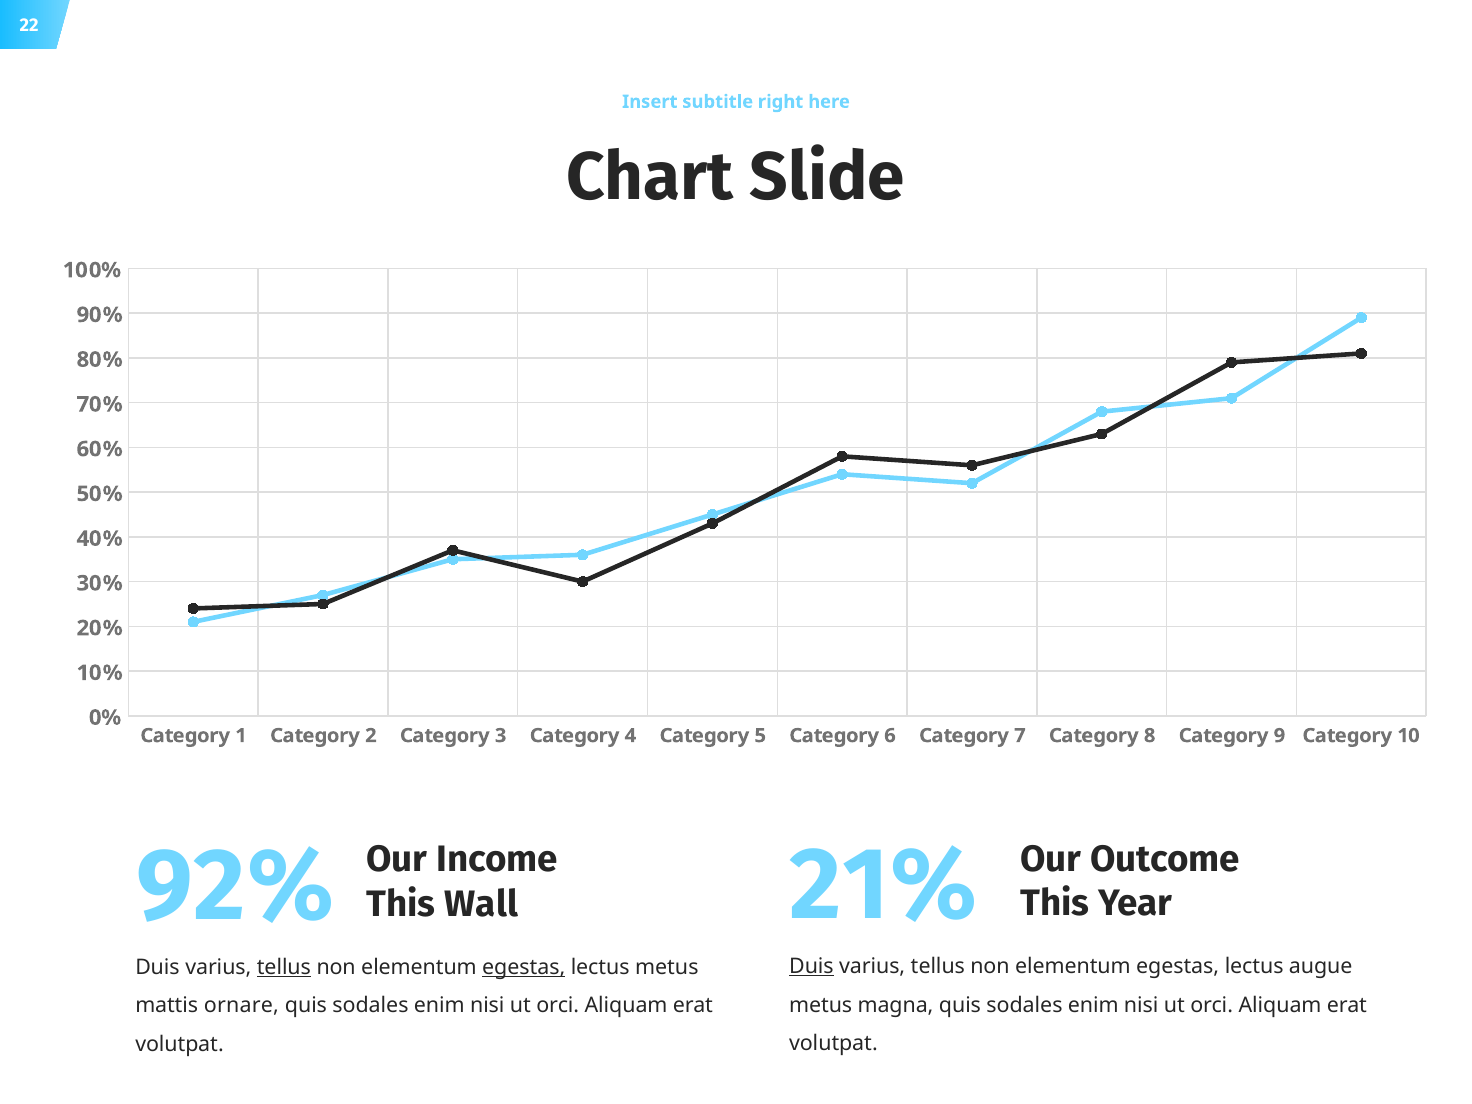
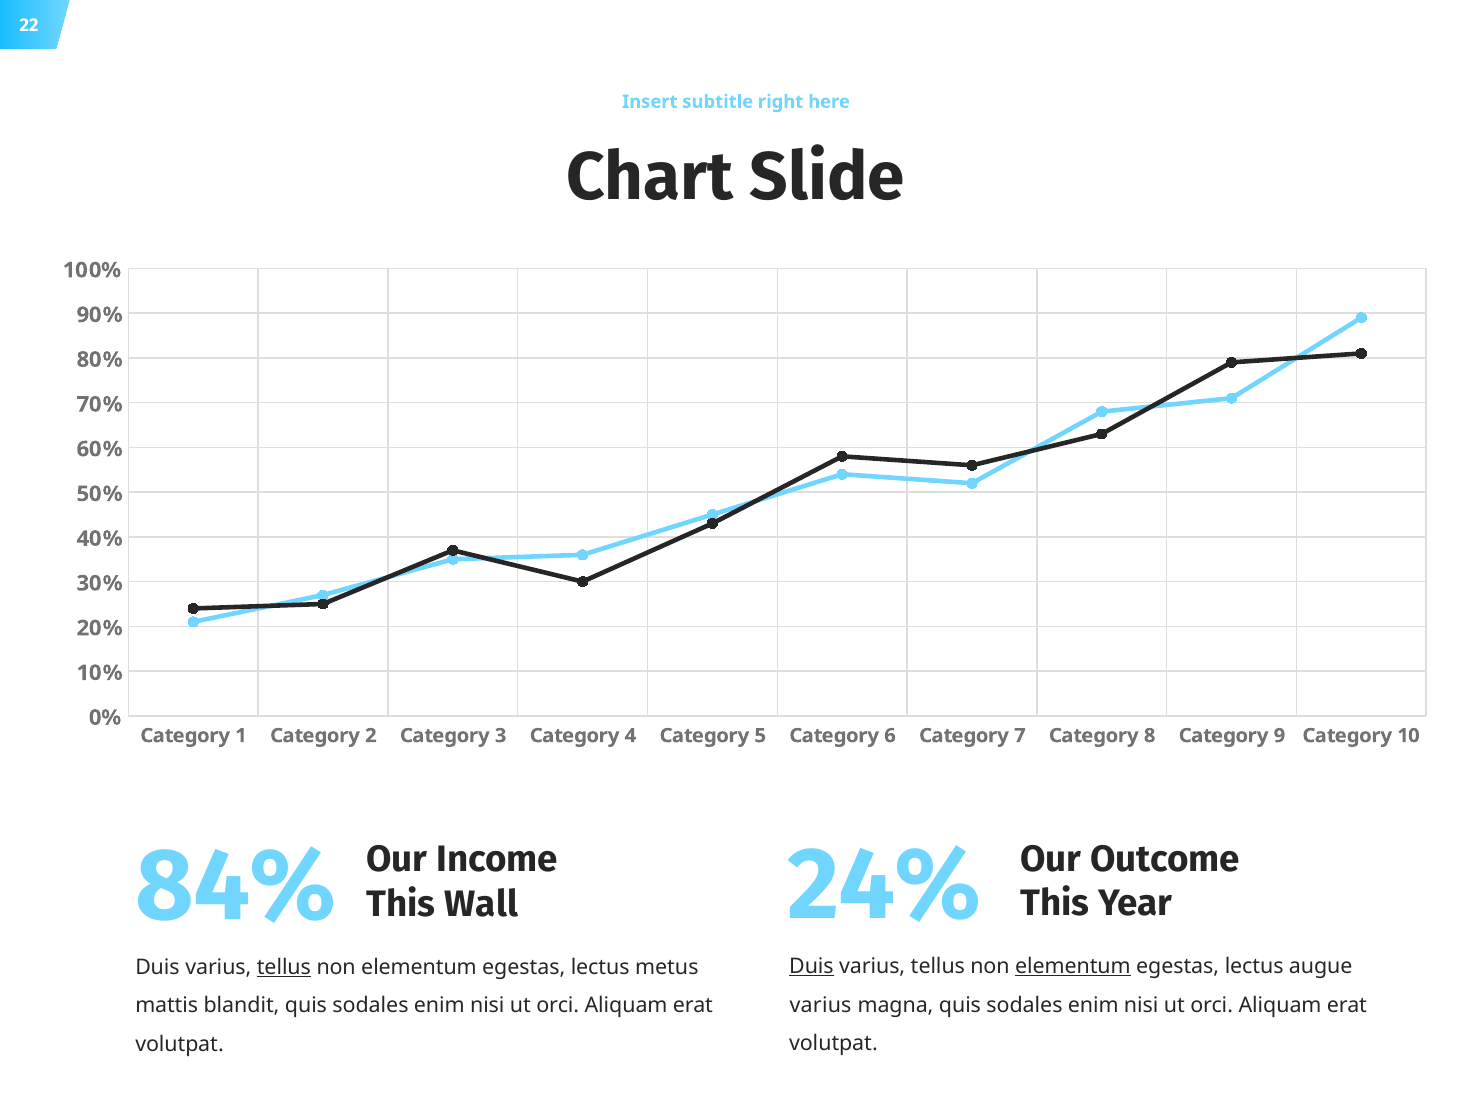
21%: 21% -> 24%
92%: 92% -> 84%
elementum at (1073, 967) underline: none -> present
egestas at (524, 967) underline: present -> none
metus at (821, 1005): metus -> varius
ornare: ornare -> blandit
